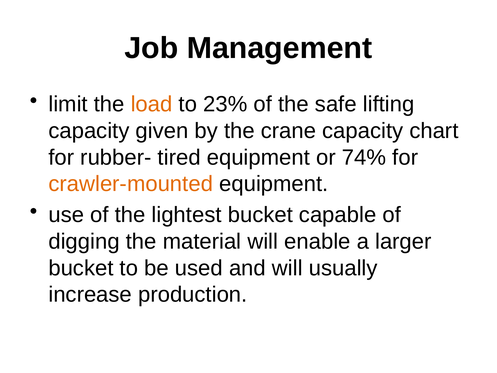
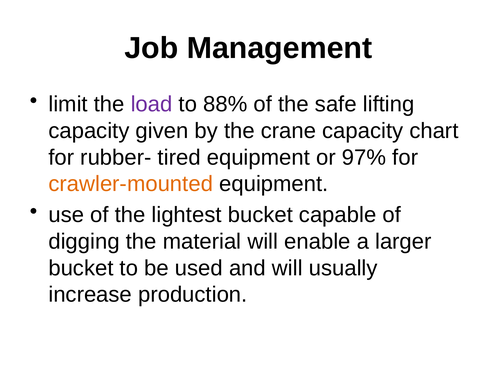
load colour: orange -> purple
23%: 23% -> 88%
74%: 74% -> 97%
